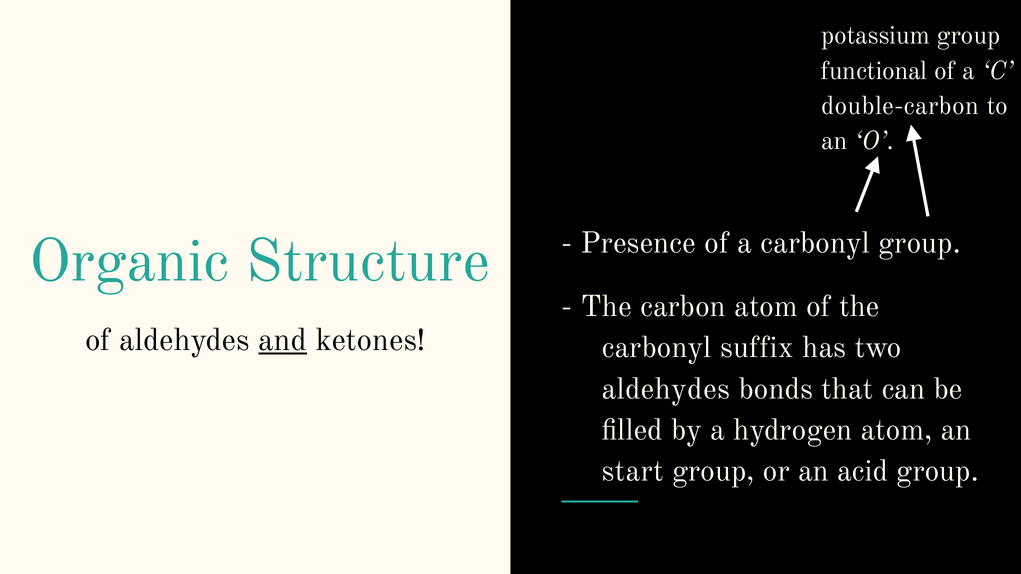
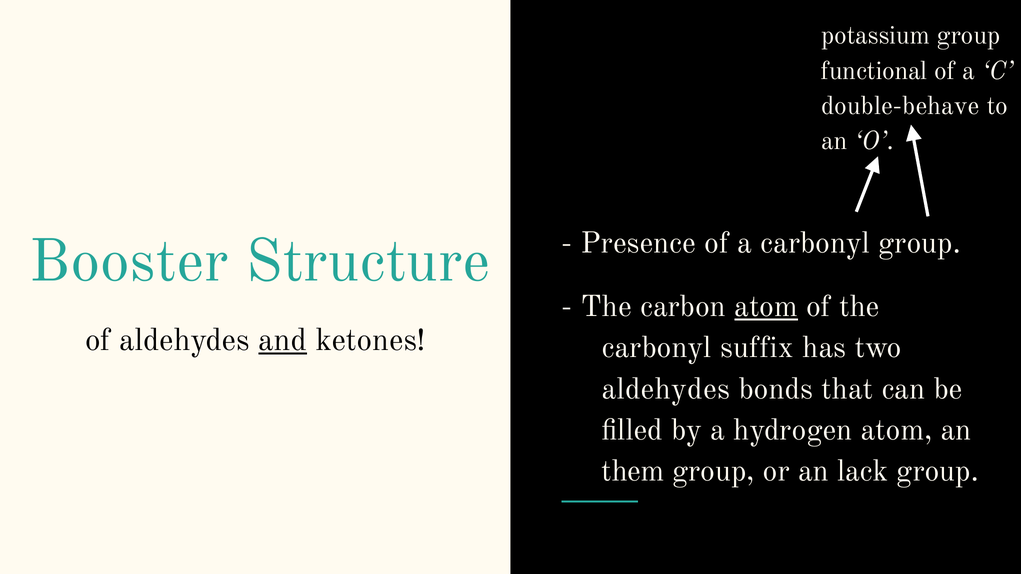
double-carbon: double-carbon -> double-behave
Organic: Organic -> Booster
atom at (766, 307) underline: none -> present
start: start -> them
acid: acid -> lack
